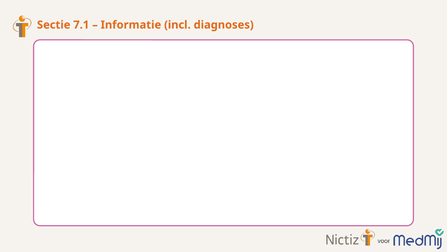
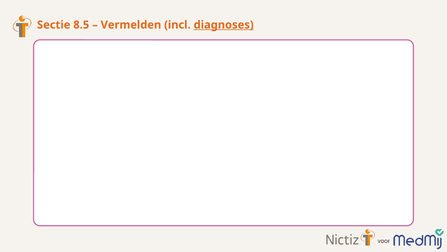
7.1: 7.1 -> 8.5
Informatie: Informatie -> Vermelden
diagnoses underline: none -> present
